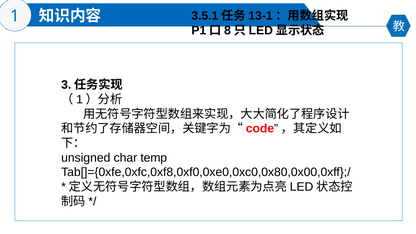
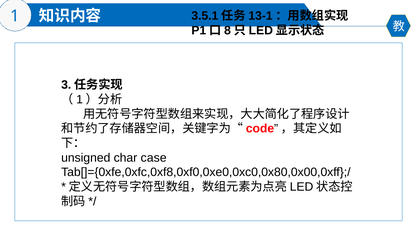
temp: temp -> case
